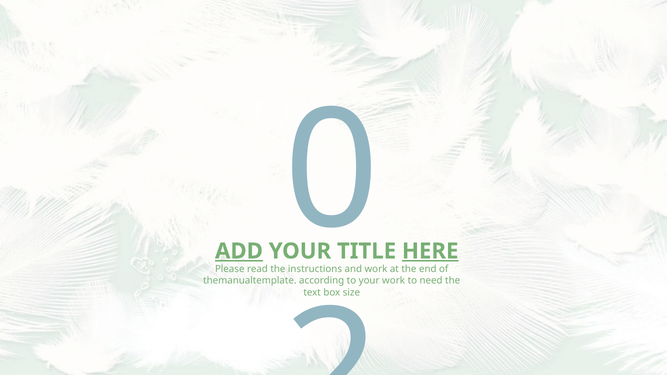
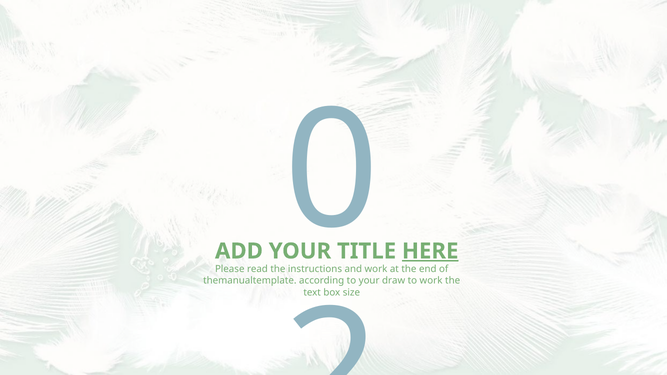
ADD underline: present -> none
work at (394, 281): work -> draw
to need: need -> work
